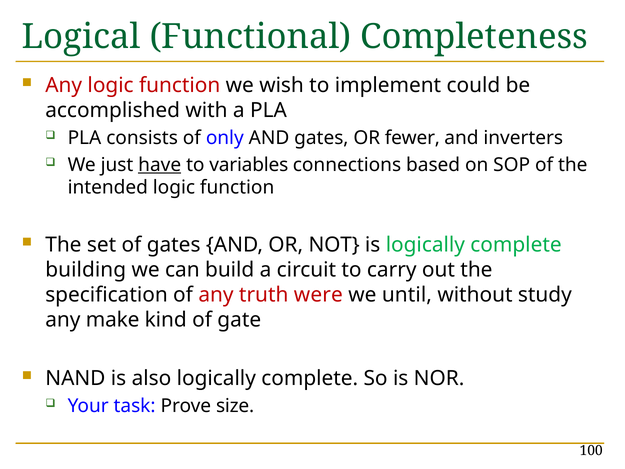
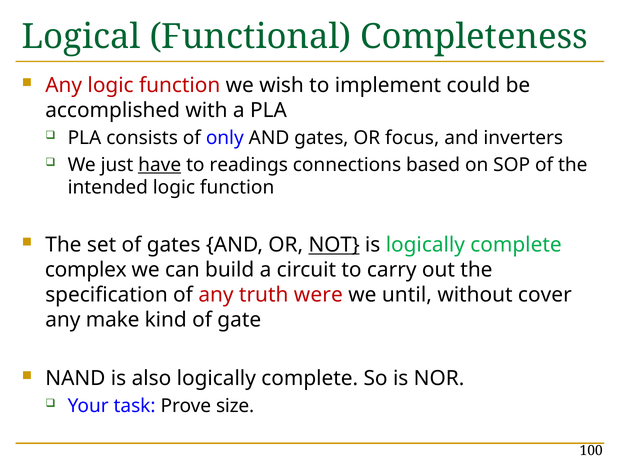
fewer: fewer -> focus
variables: variables -> readings
NOT underline: none -> present
building: building -> complex
study: study -> cover
